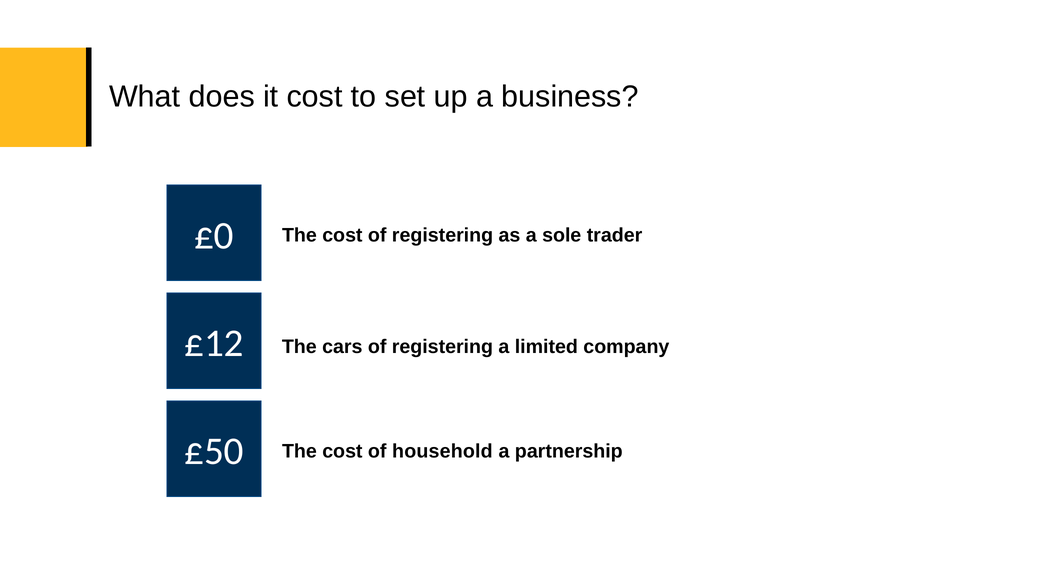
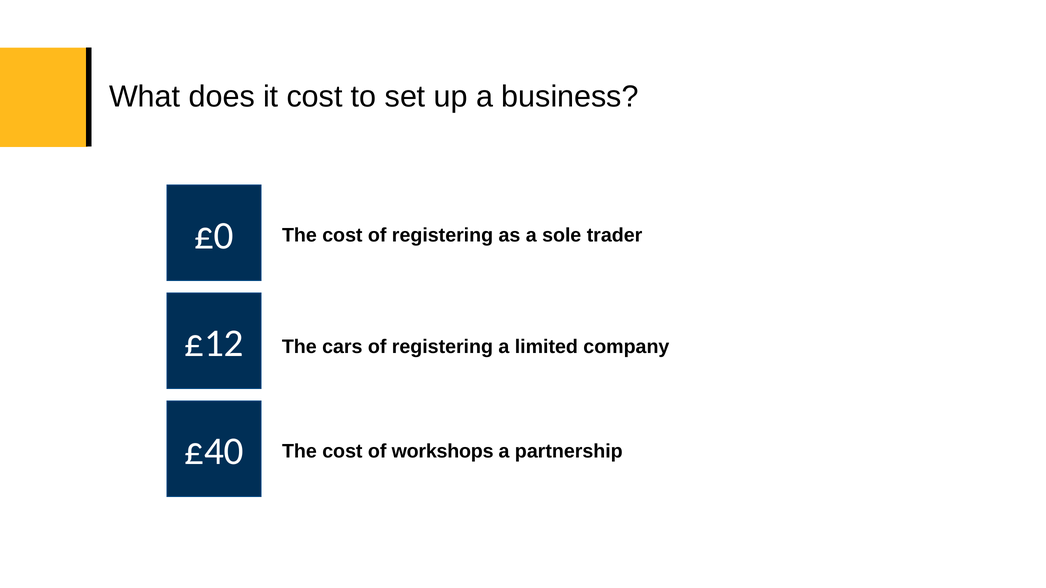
£50: £50 -> £40
household: household -> workshops
